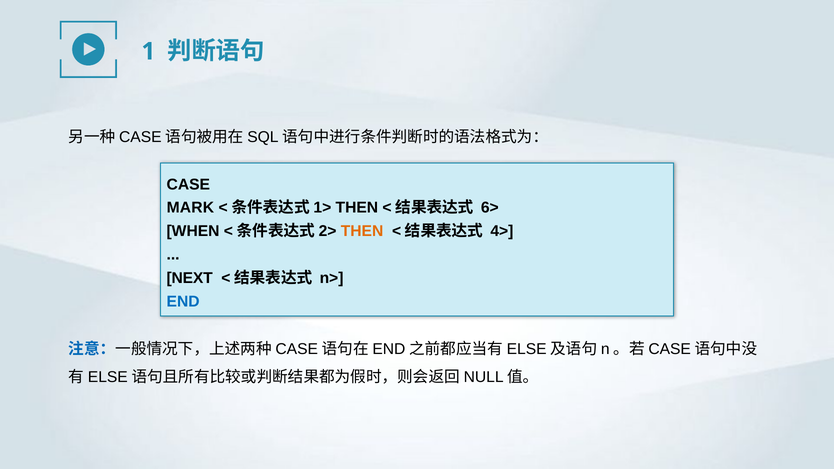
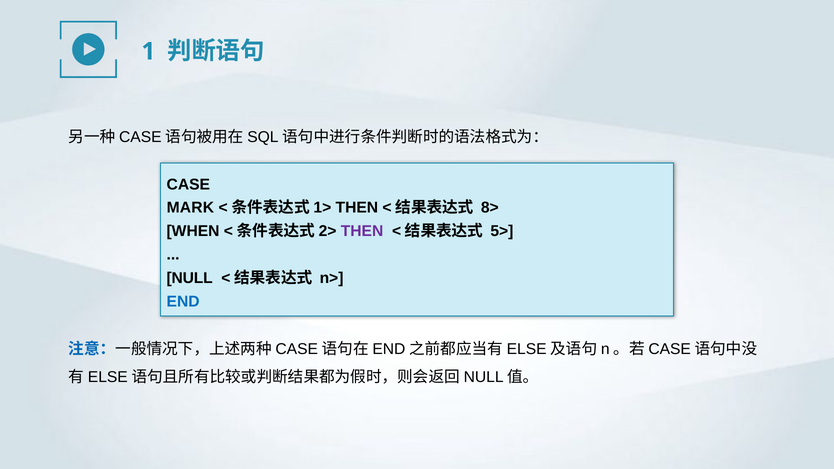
6>: 6> -> 8>
THEN at (362, 231) colour: orange -> purple
4>: 4> -> 5>
NEXT: NEXT -> NULL
